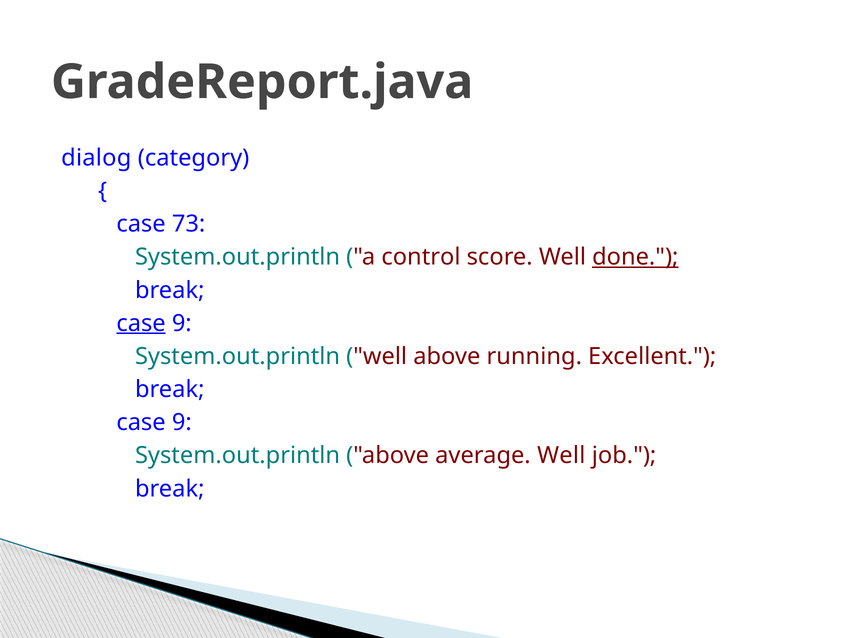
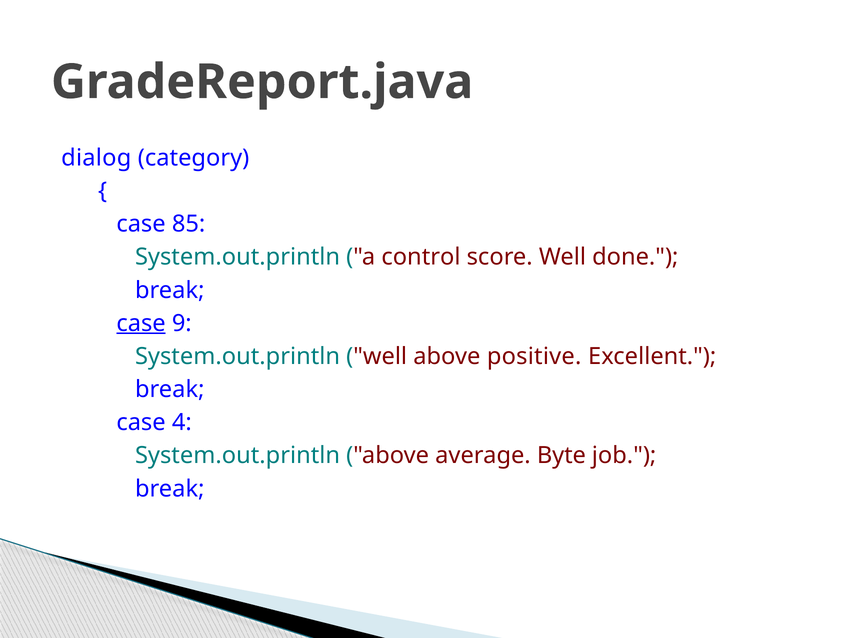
73: 73 -> 85
done underline: present -> none
running: running -> positive
9 at (182, 423): 9 -> 4
average Well: Well -> Byte
